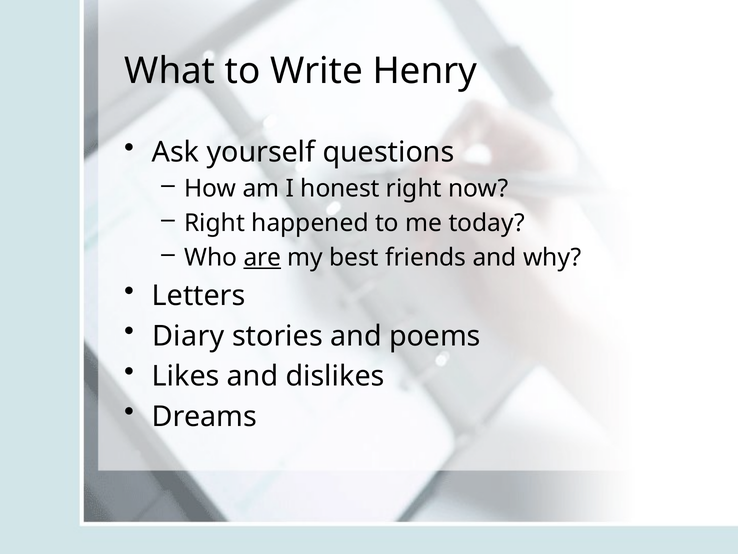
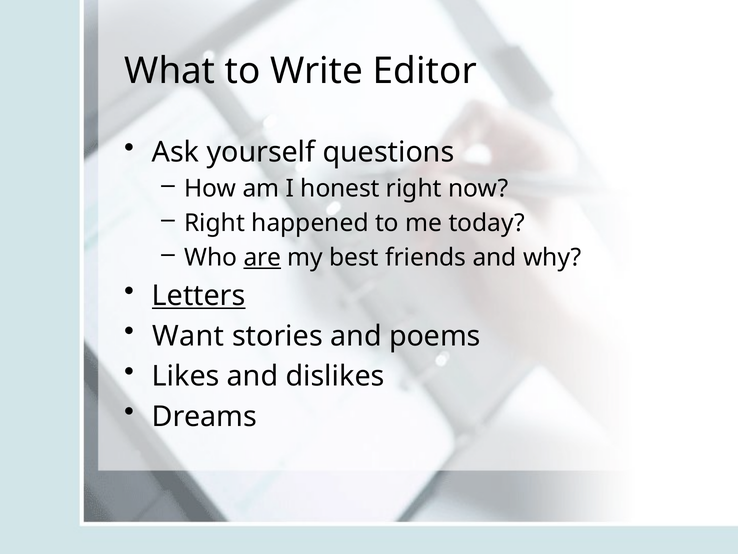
Henry: Henry -> Editor
Letters underline: none -> present
Diary: Diary -> Want
